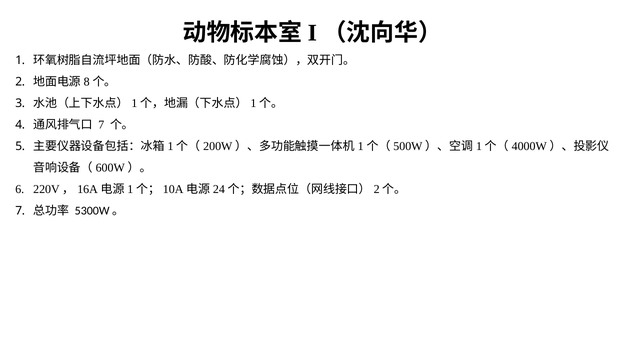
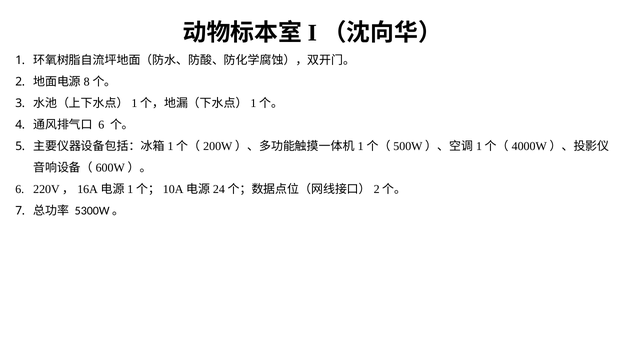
7 at (101, 125): 7 -> 6
